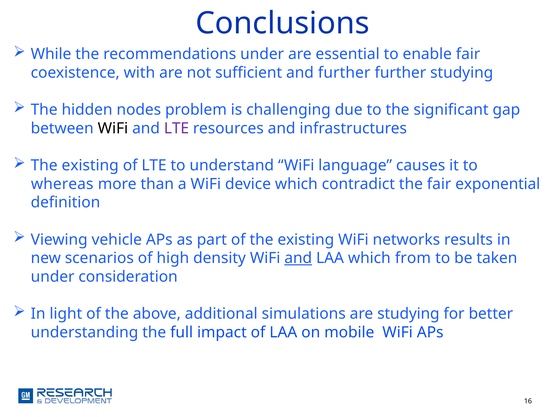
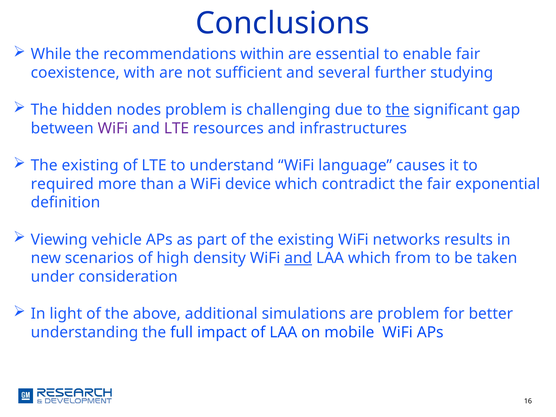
recommendations under: under -> within
and further: further -> several
the at (398, 110) underline: none -> present
WiFi at (113, 128) colour: black -> purple
whereas: whereas -> required
are studying: studying -> problem
